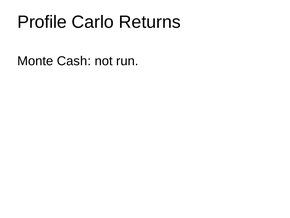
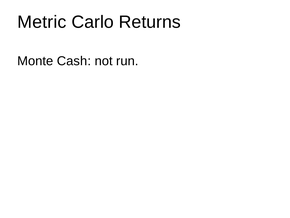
Profile: Profile -> Metric
